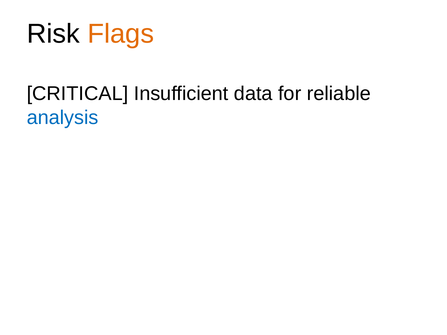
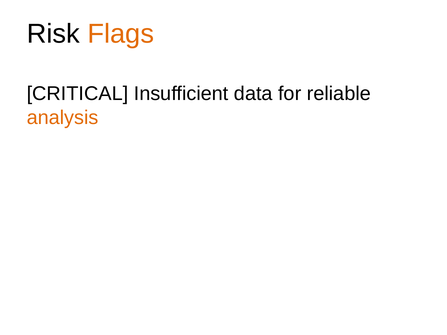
analysis colour: blue -> orange
